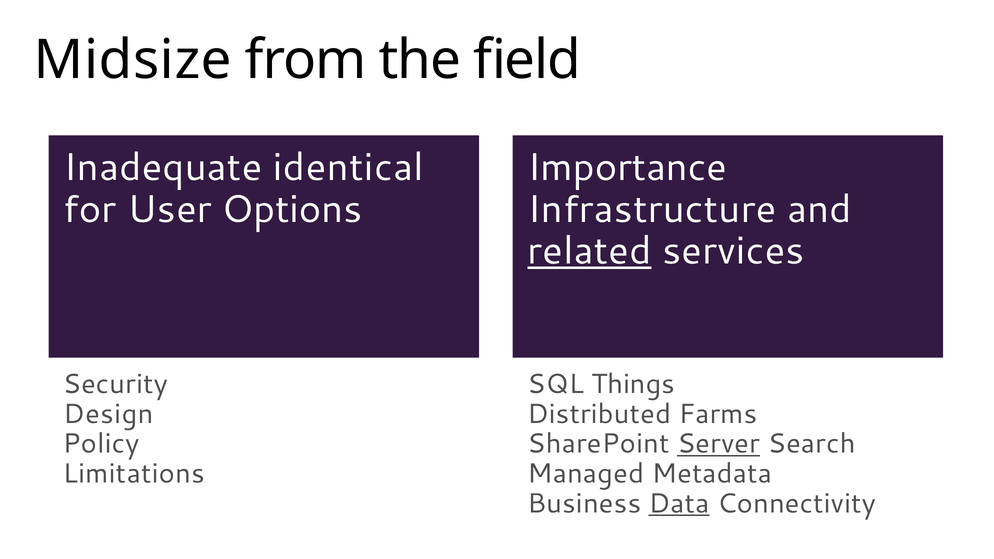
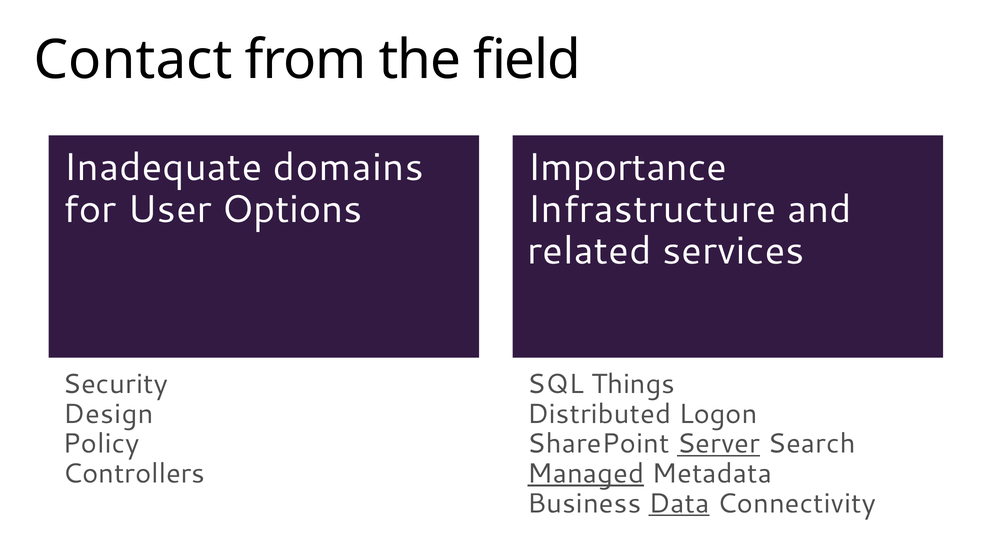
Midsize: Midsize -> Contact
identical: identical -> domains
related underline: present -> none
Farms: Farms -> Logon
Limitations: Limitations -> Controllers
Managed underline: none -> present
